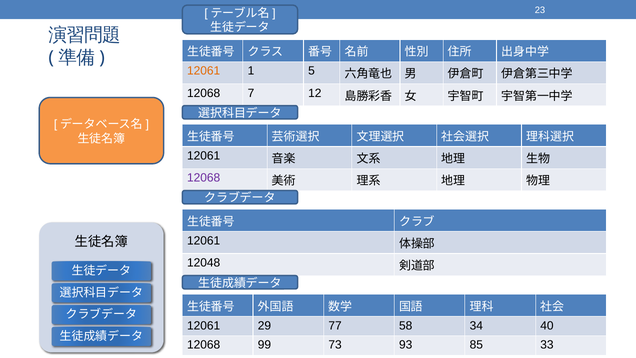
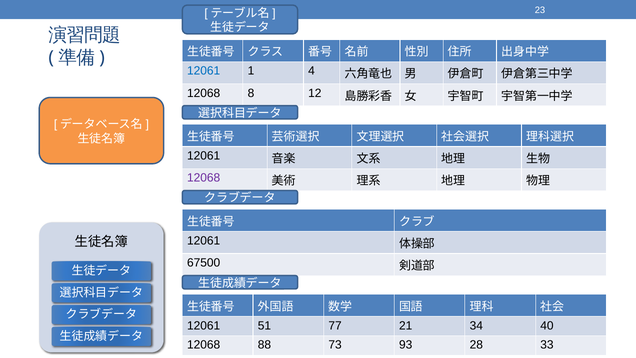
12061 at (204, 71) colour: orange -> blue
5: 5 -> 4
7: 7 -> 8
12048: 12048 -> 67500
29: 29 -> 51
58: 58 -> 21
99: 99 -> 88
85: 85 -> 28
